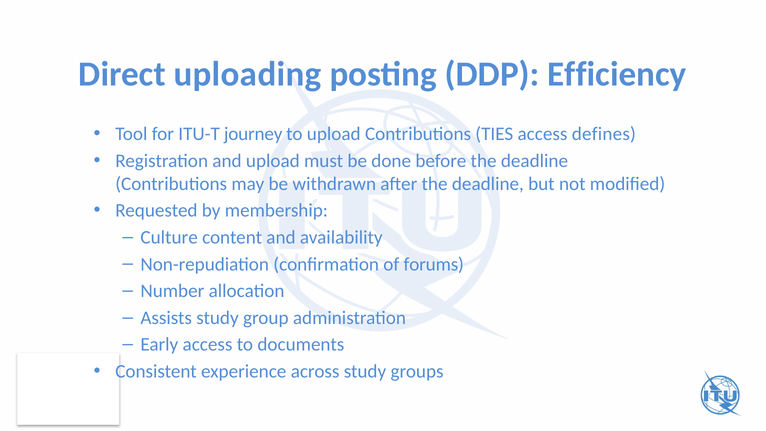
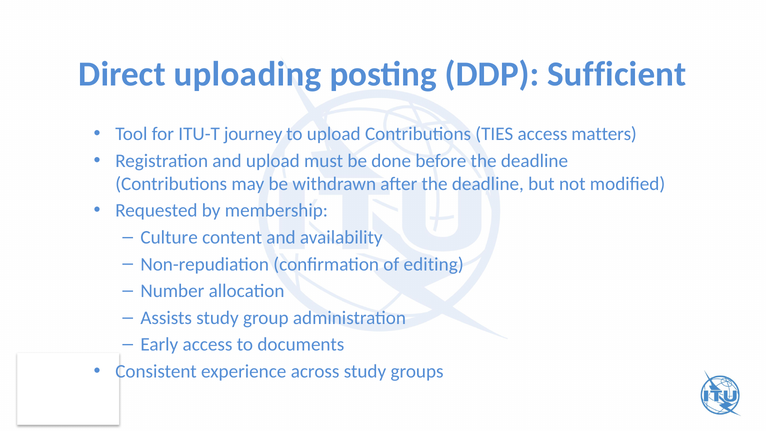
Efficiency: Efficiency -> Sufficient
defines: defines -> matters
forums: forums -> editing
